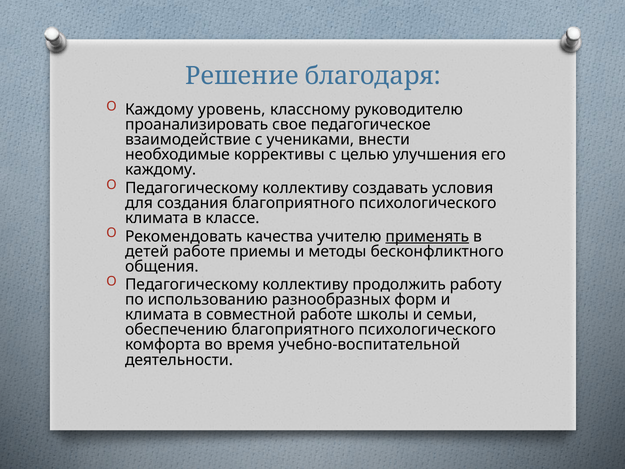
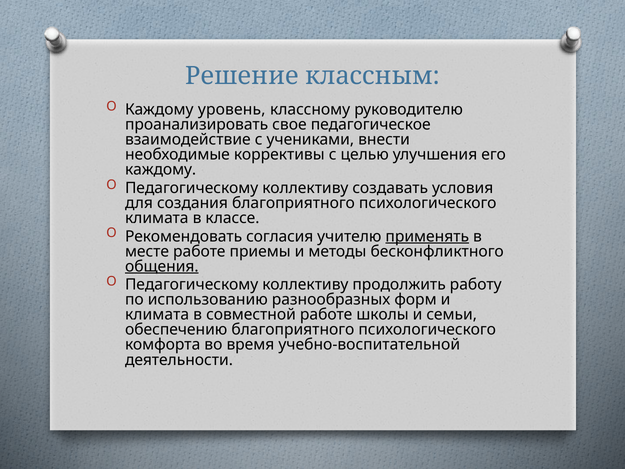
благодаря: благодаря -> классным
качества: качества -> согласия
детей: детей -> месте
общения underline: none -> present
